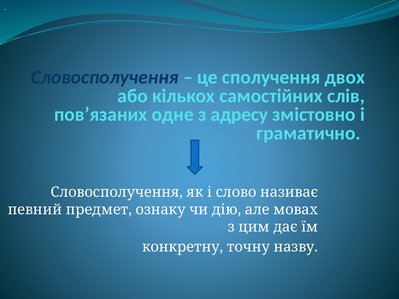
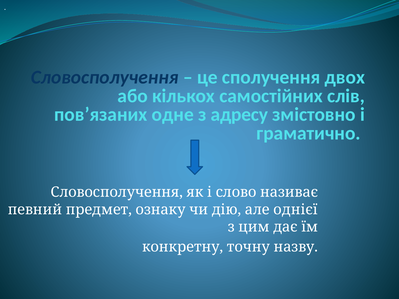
мовах: мовах -> однієї
